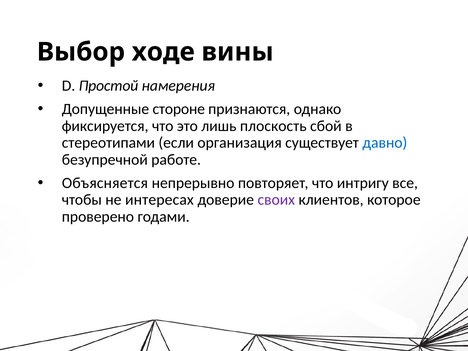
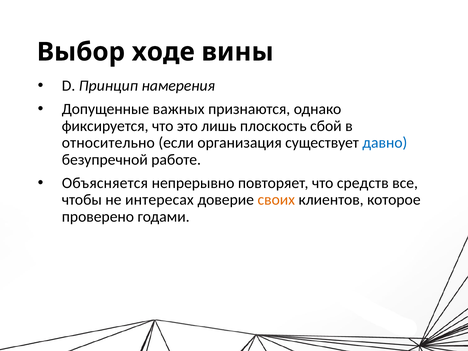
Простой: Простой -> Принцип
стороне: стороне -> важных
стереотипами: стереотипами -> относительно
интригу: интригу -> средств
своих colour: purple -> orange
